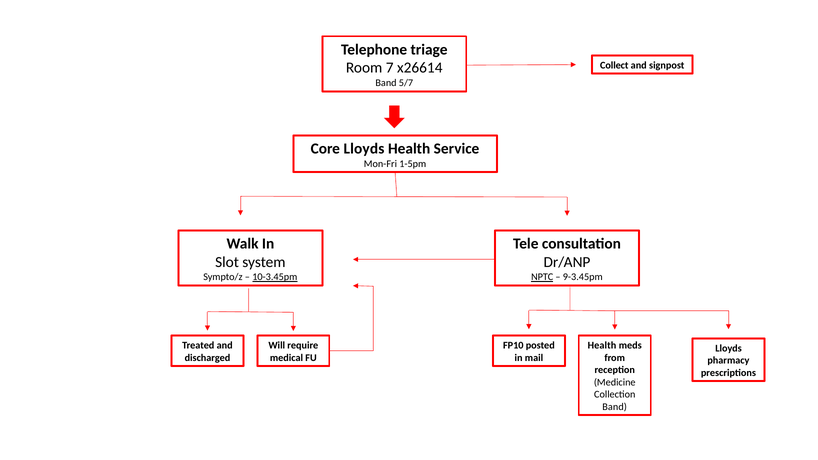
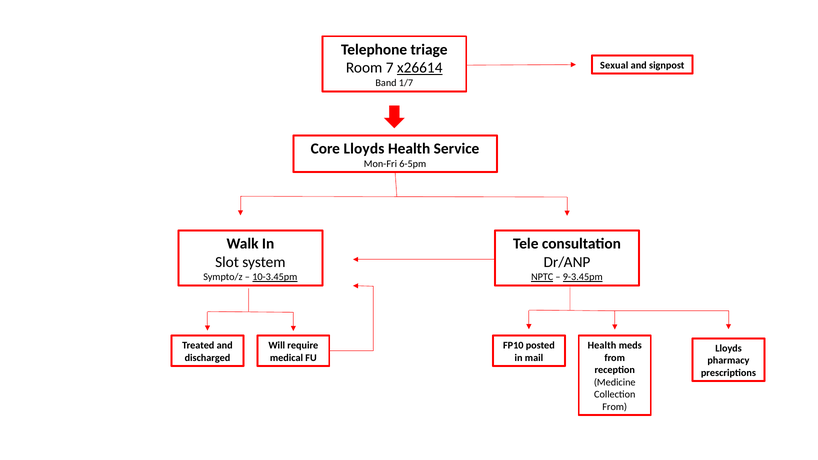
Collect: Collect -> Sexual
x26614 underline: none -> present
5/7: 5/7 -> 1/7
1-5pm: 1-5pm -> 6-5pm
9-3.45pm underline: none -> present
Band at (615, 407): Band -> From
